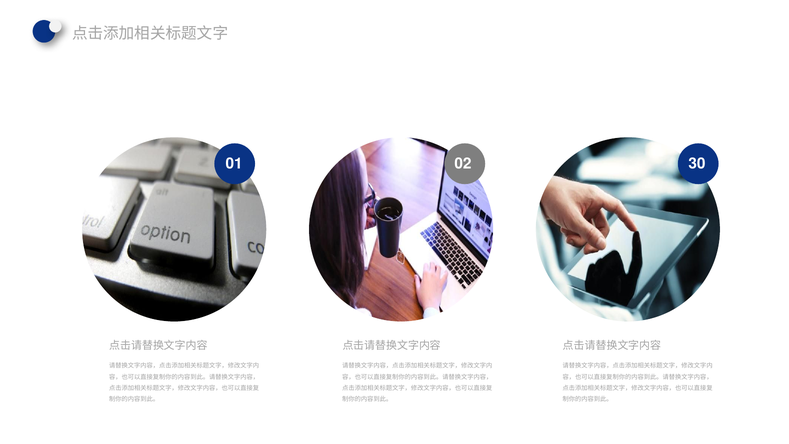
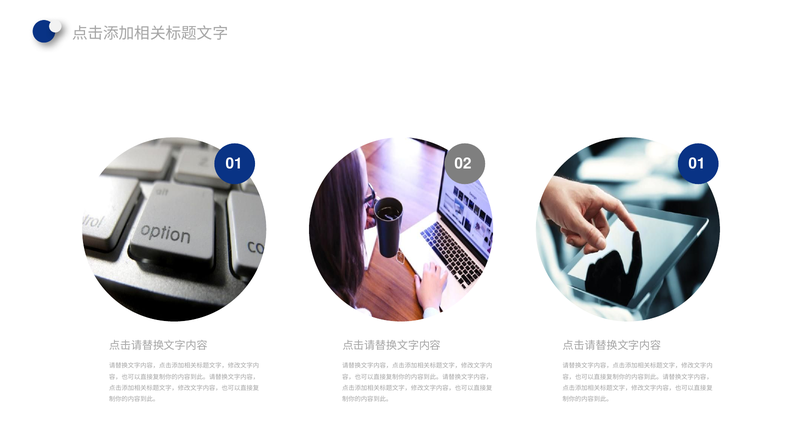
02 30: 30 -> 01
